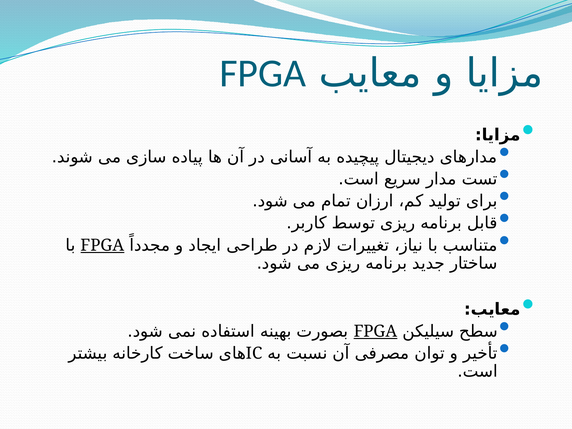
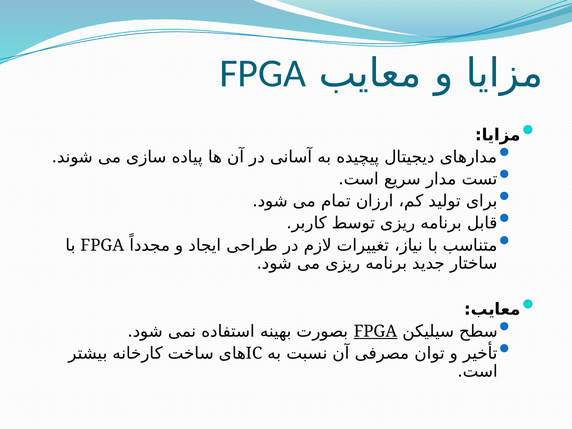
FPGA at (102, 245) underline: present -> none
